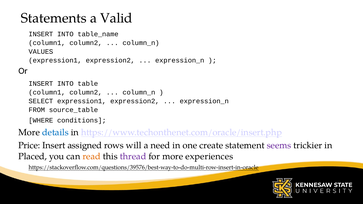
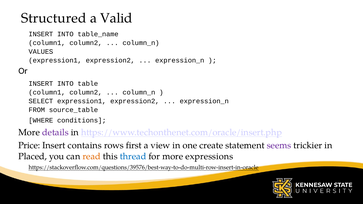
Statements: Statements -> Structured
details colour: blue -> purple
assigned: assigned -> contains
will: will -> first
need: need -> view
thread colour: purple -> blue
experiences: experiences -> expressions
